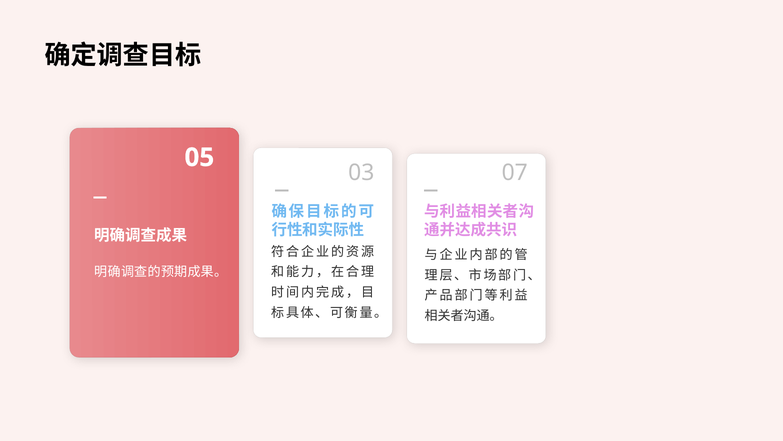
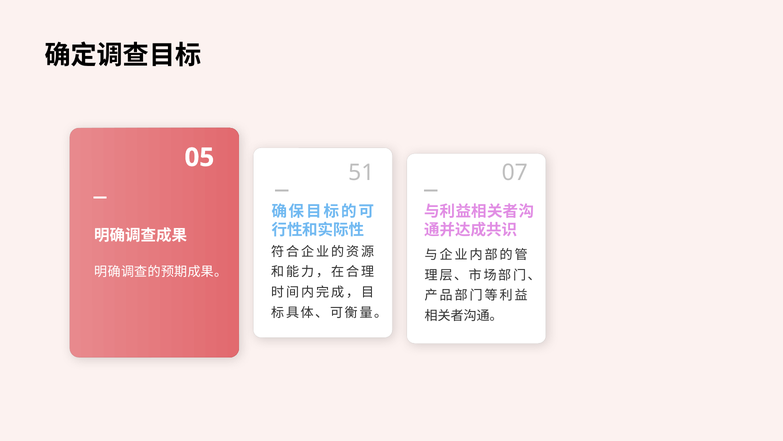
03: 03 -> 51
